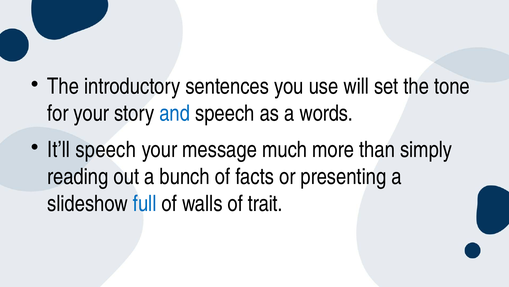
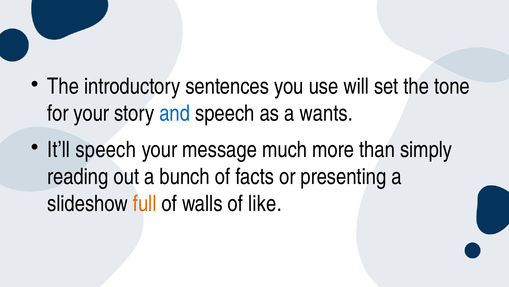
words: words -> wants
full colour: blue -> orange
trait: trait -> like
